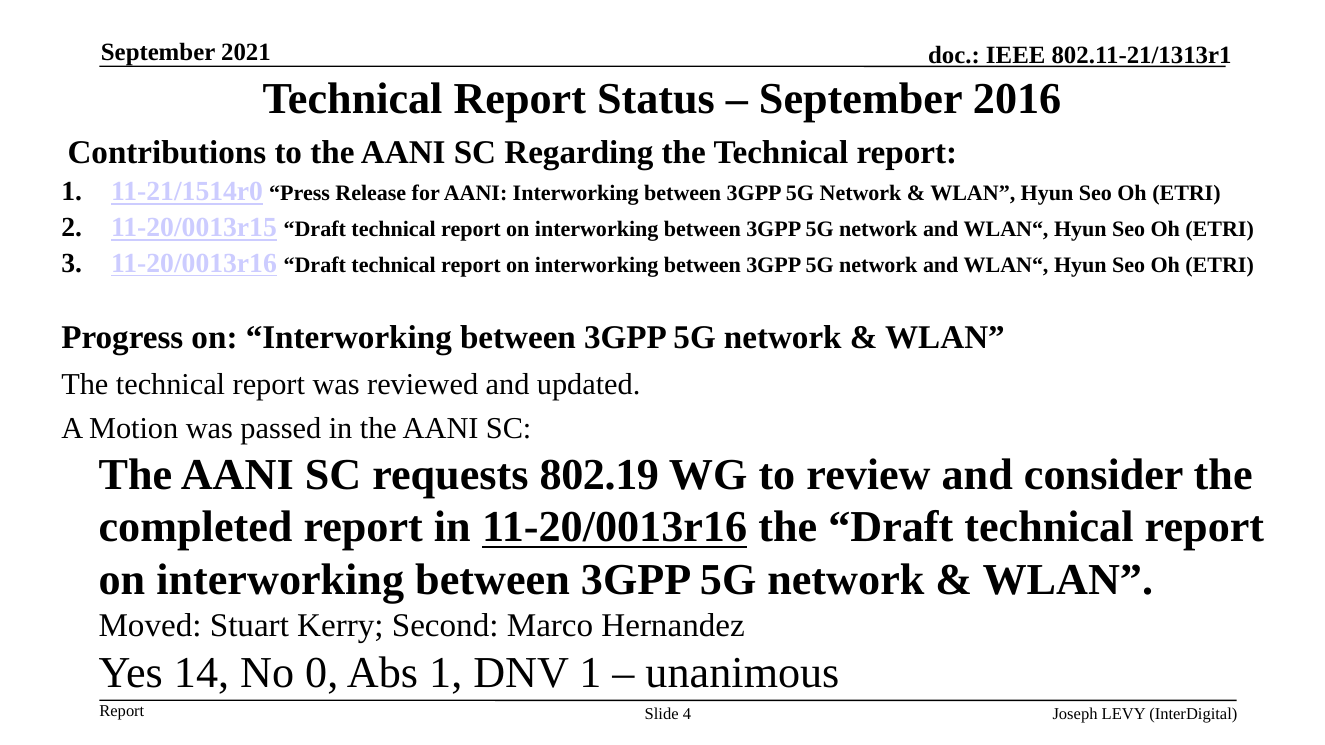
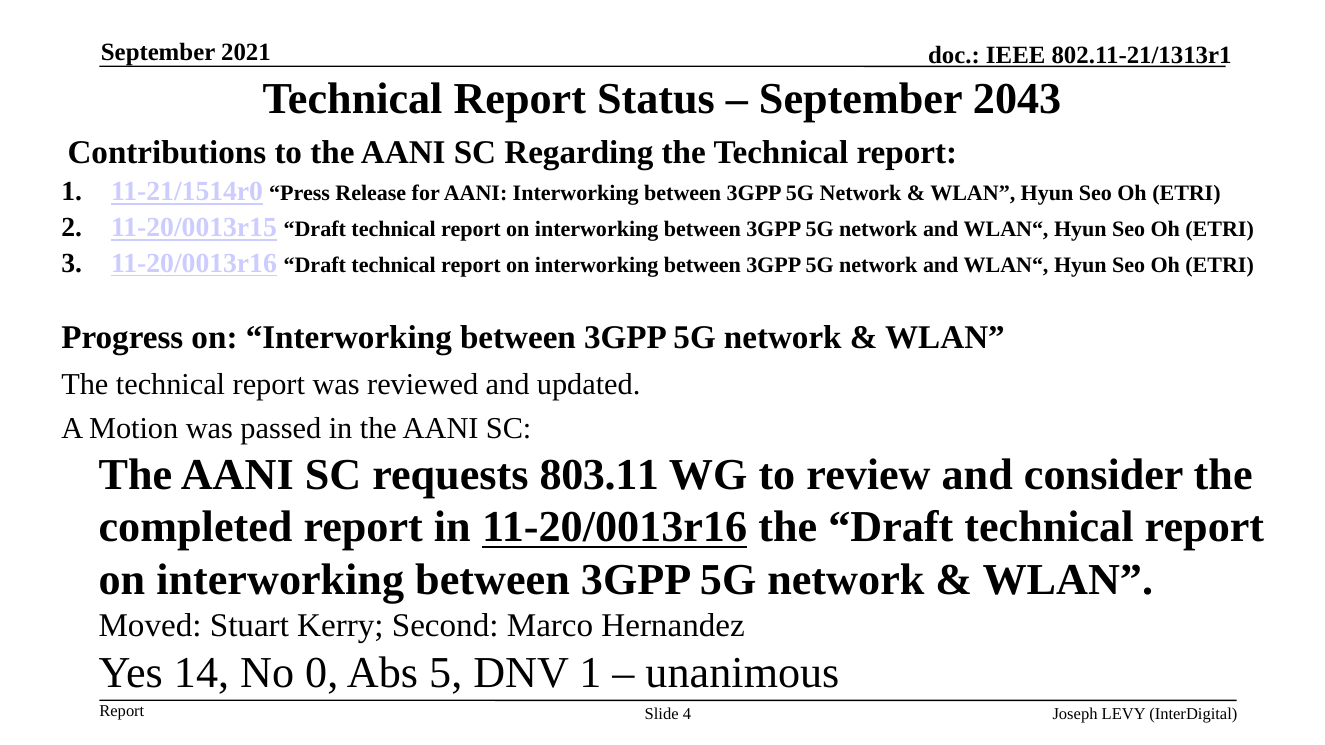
2016: 2016 -> 2043
802.19: 802.19 -> 803.11
Abs 1: 1 -> 5
